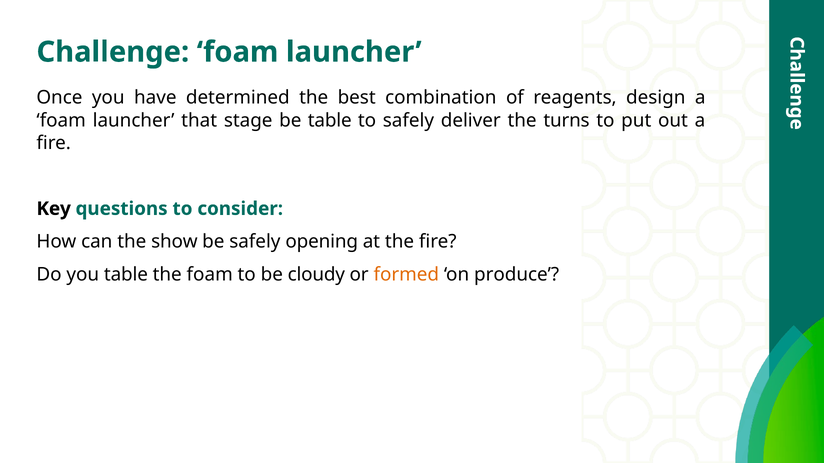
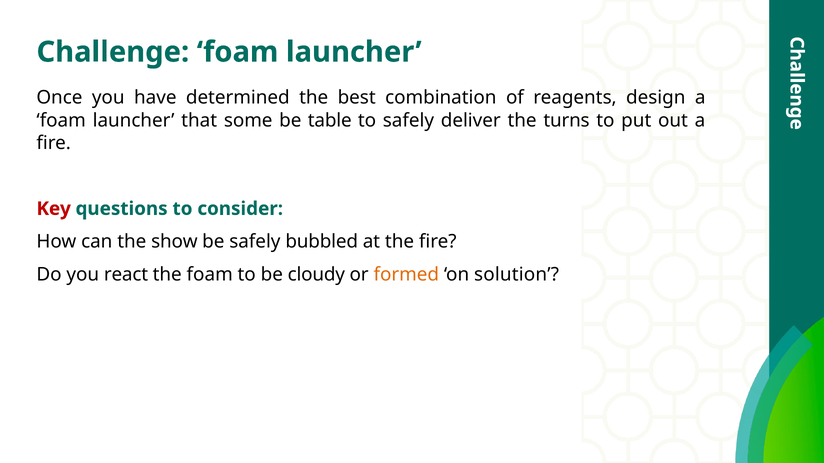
stage: stage -> some
Key colour: black -> red
opening: opening -> bubbled
you table: table -> react
produce: produce -> solution
